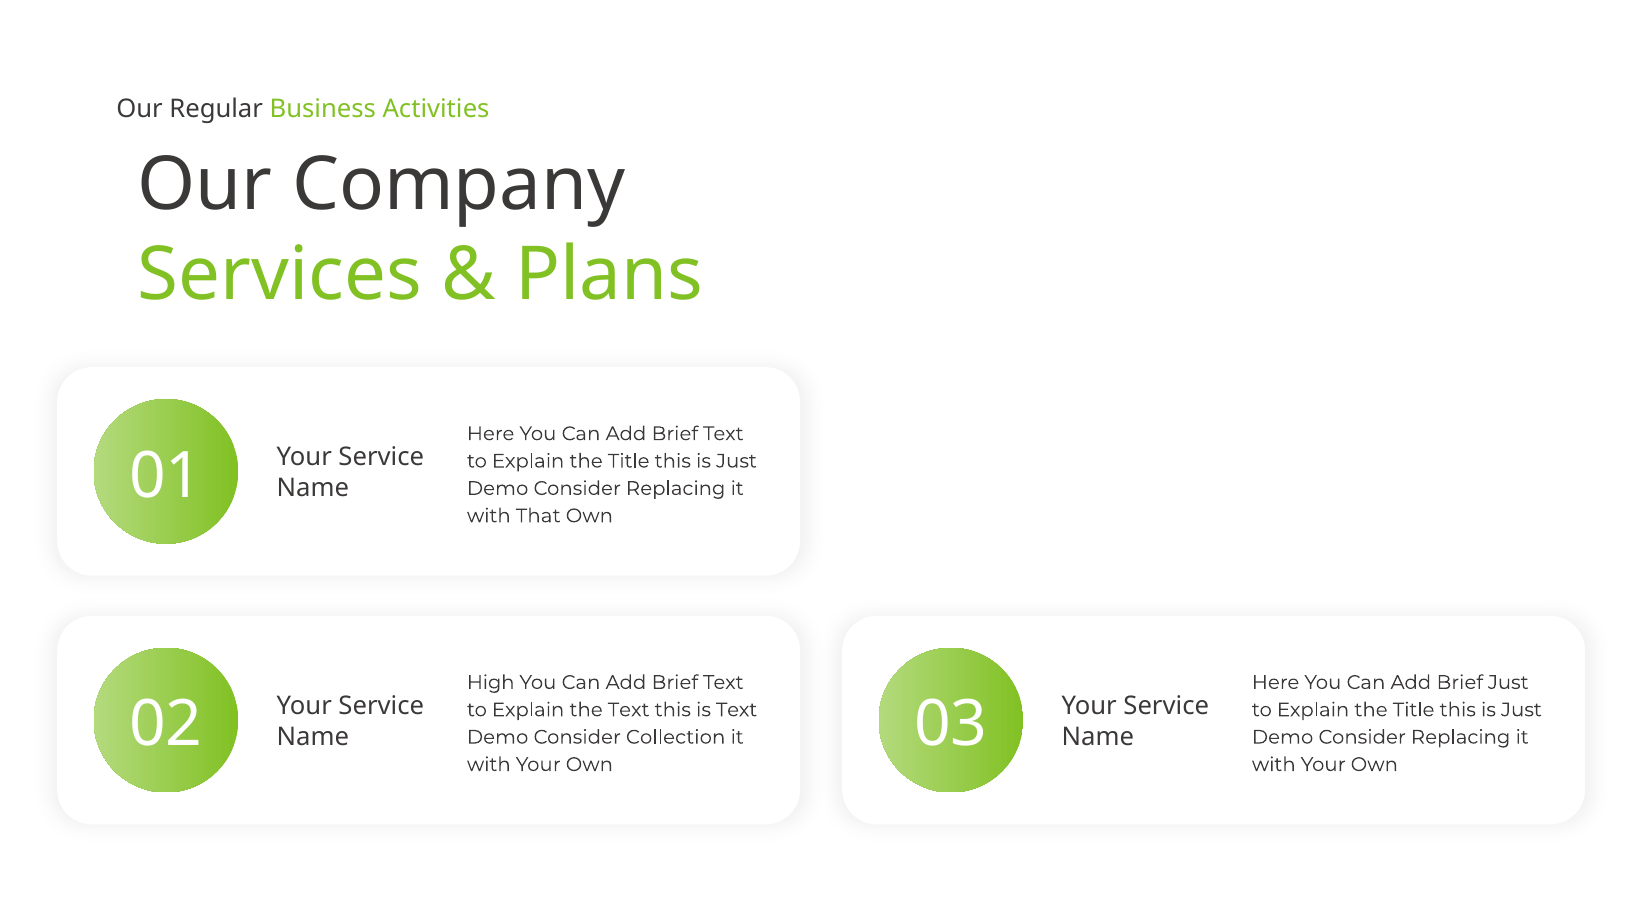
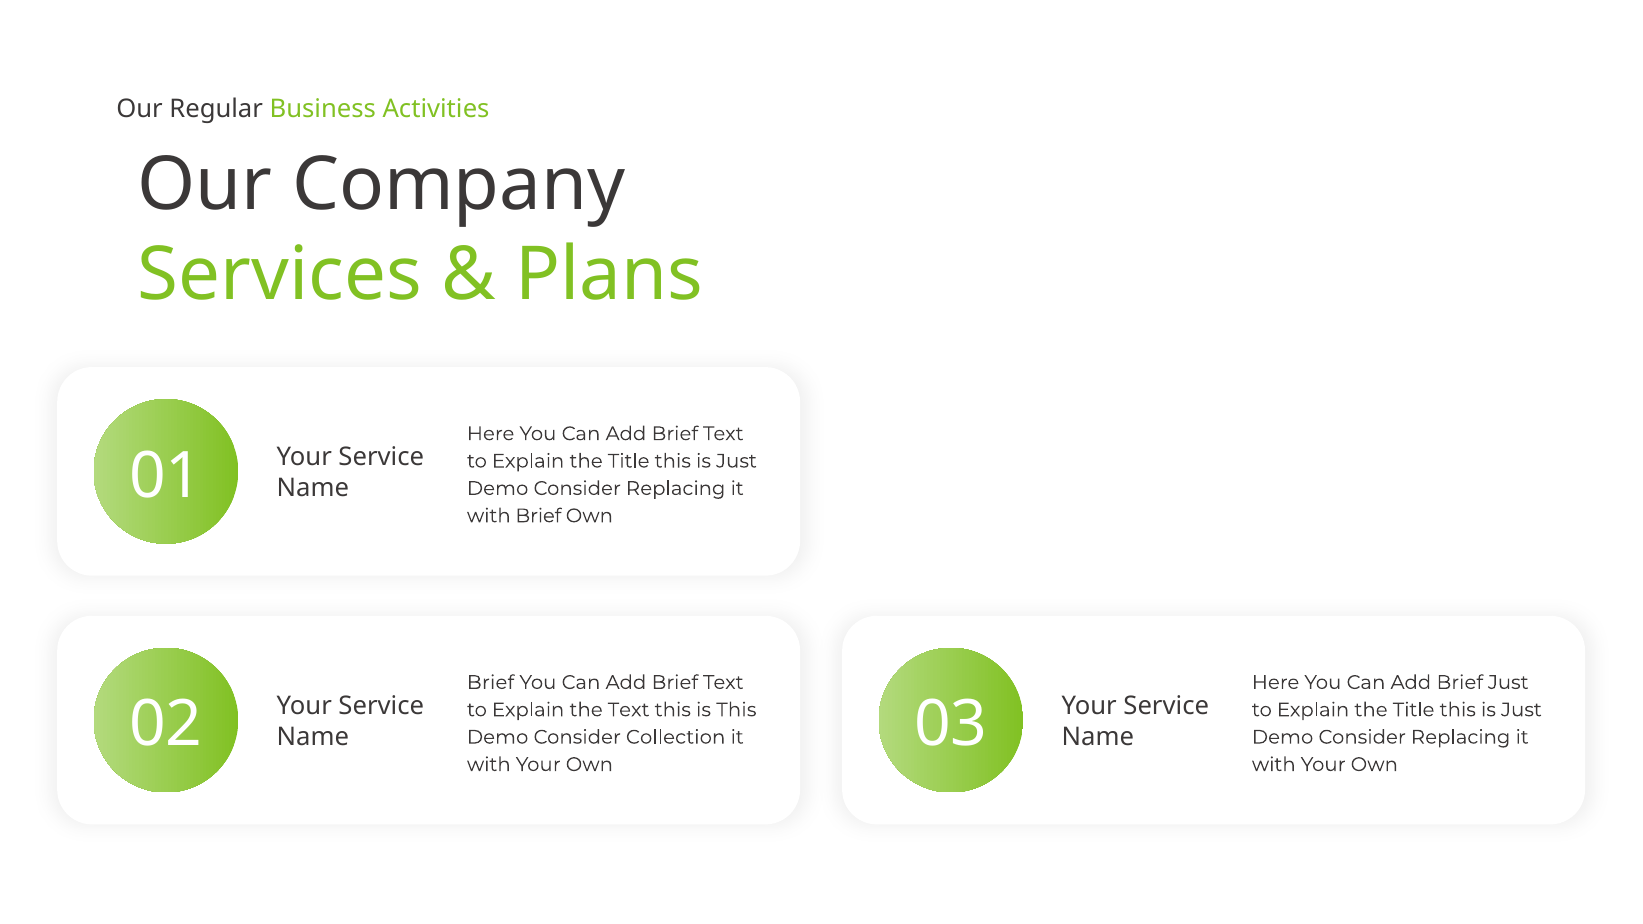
with That: That -> Brief
High at (491, 683): High -> Brief
is Text: Text -> This
